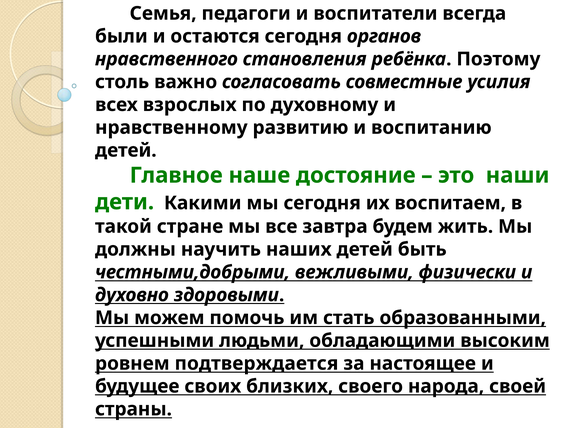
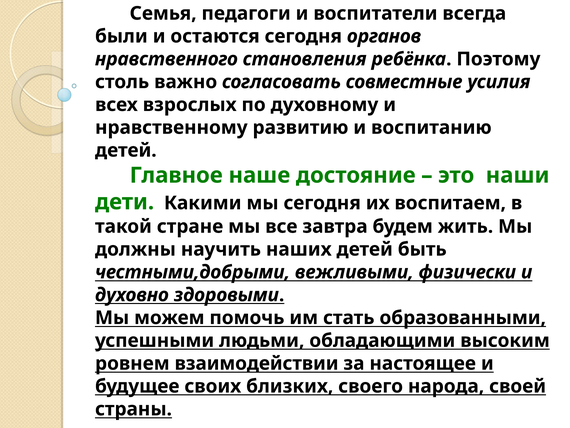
подтверждается: подтверждается -> взаимодействии
